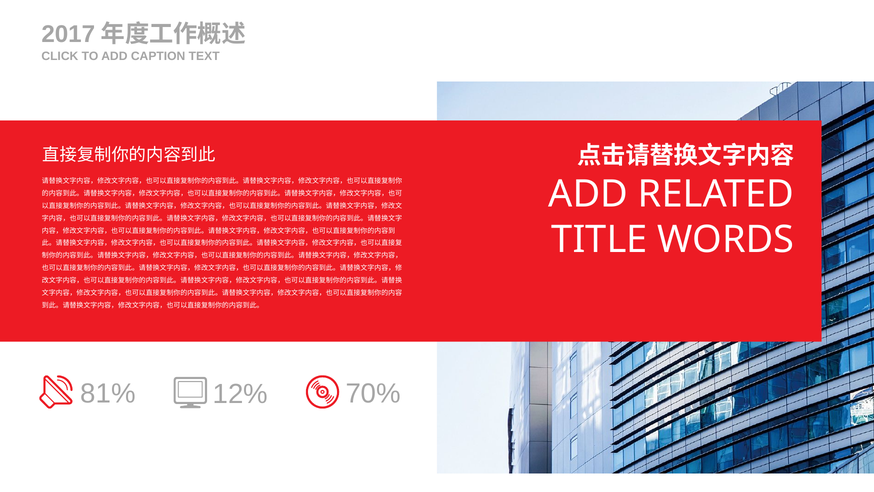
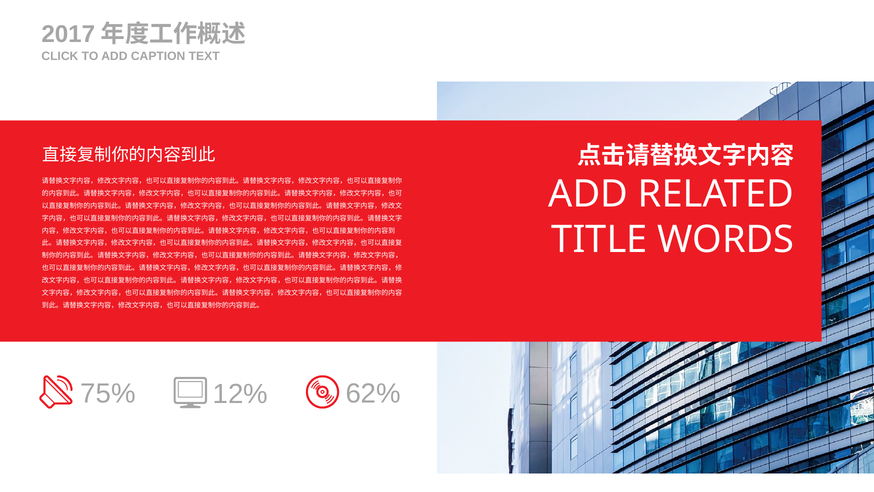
81%: 81% -> 75%
70%: 70% -> 62%
